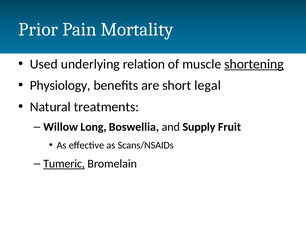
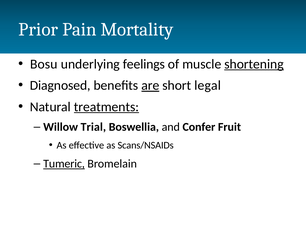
Used: Used -> Bosu
relation: relation -> feelings
Physiology: Physiology -> Diagnosed
are underline: none -> present
treatments underline: none -> present
Long: Long -> Trial
Supply: Supply -> Confer
